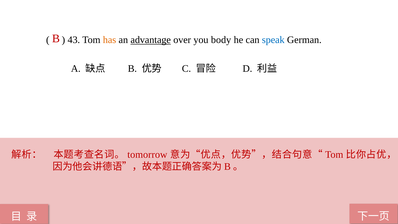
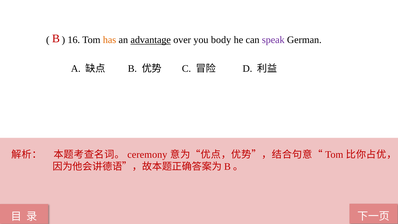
43: 43 -> 16
speak colour: blue -> purple
tomorrow: tomorrow -> ceremony
